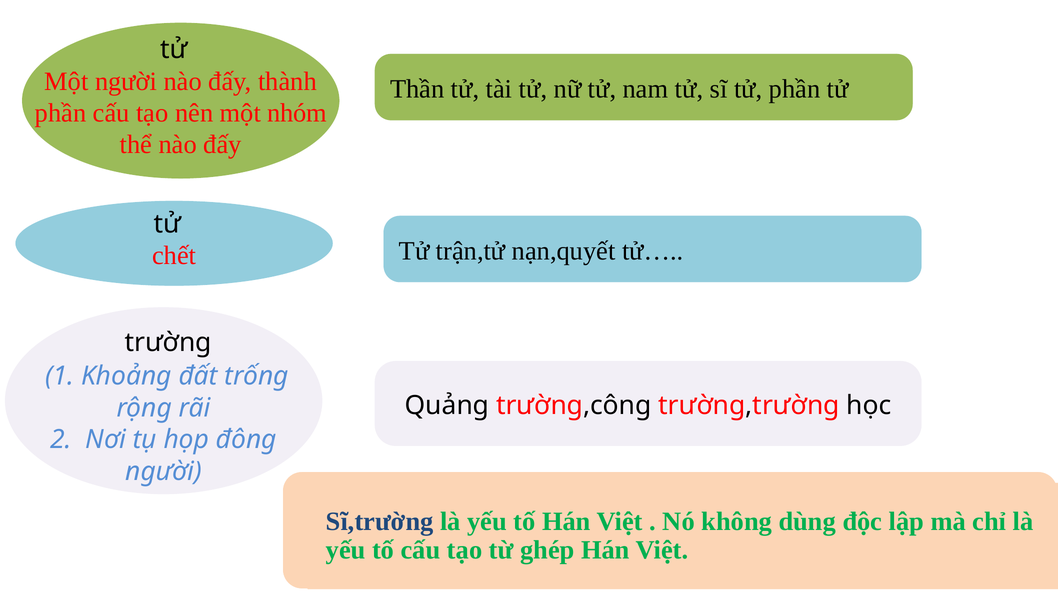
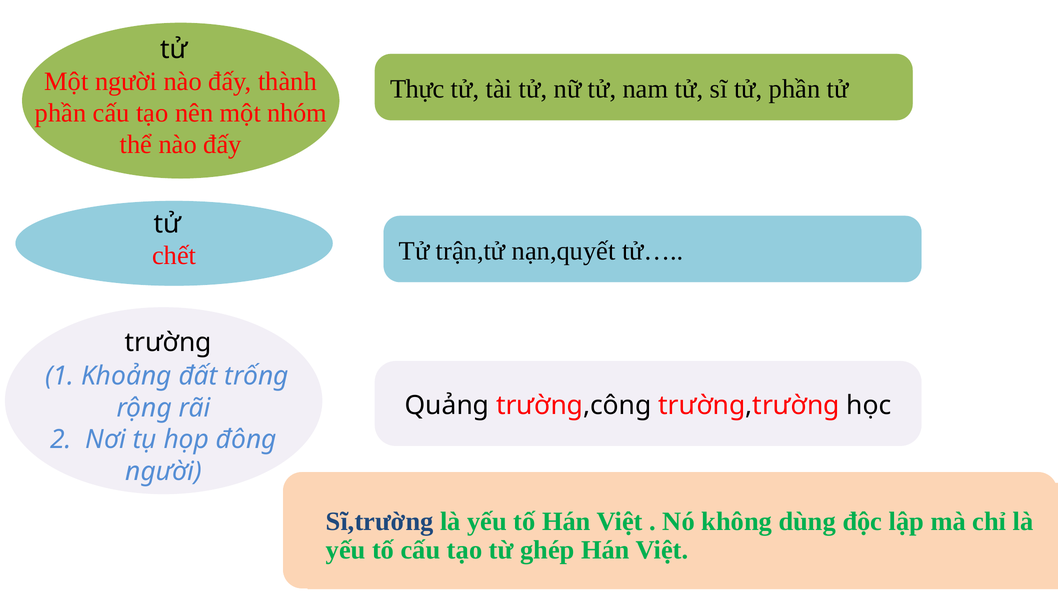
Thần: Thần -> Thực
